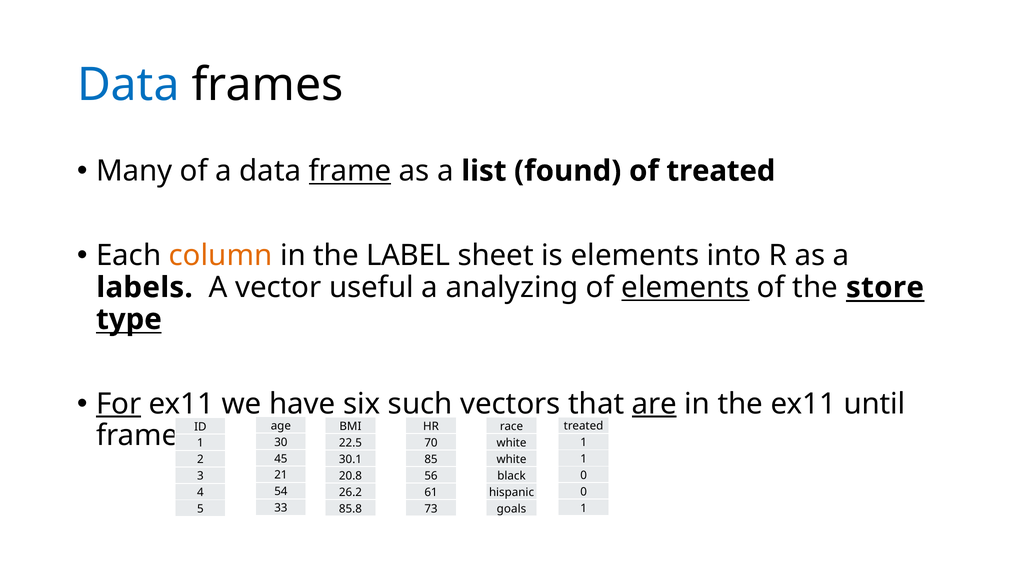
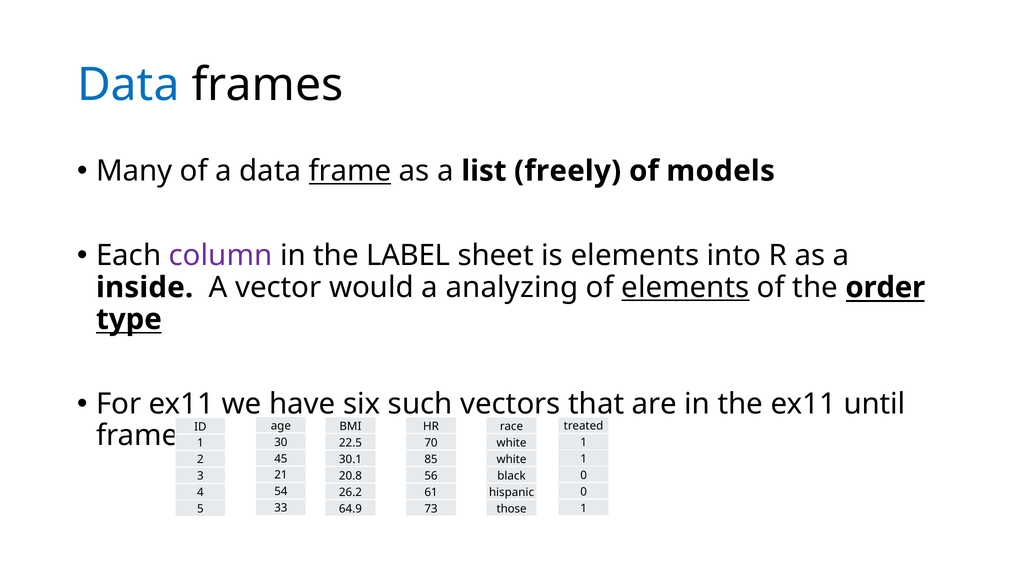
found: found -> freely
of treated: treated -> models
column colour: orange -> purple
labels: labels -> inside
useful: useful -> would
store: store -> order
For underline: present -> none
are underline: present -> none
85.8: 85.8 -> 64.9
goals: goals -> those
